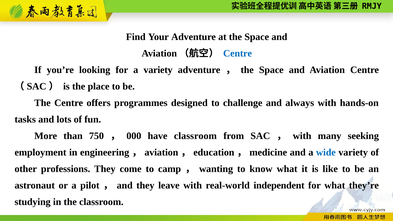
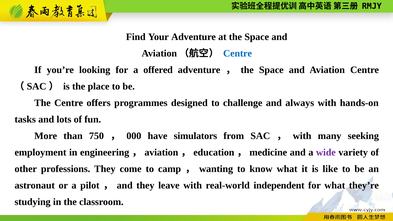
a variety: variety -> offered
have classroom: classroom -> simulators
wide colour: blue -> purple
